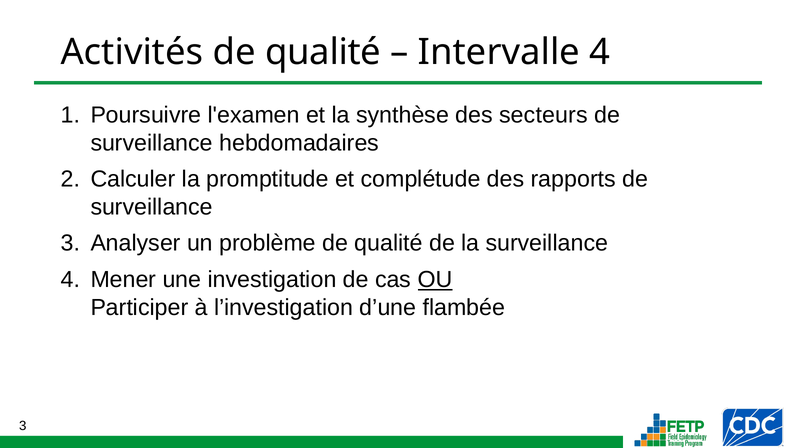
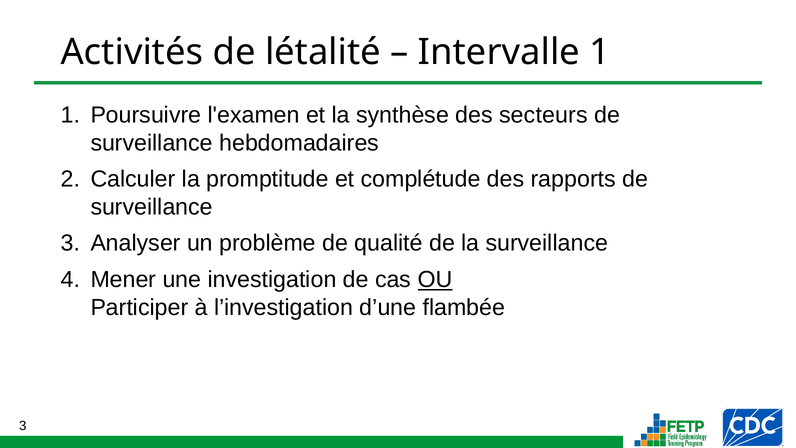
Activités de qualité: qualité -> létalité
Intervalle 4: 4 -> 1
